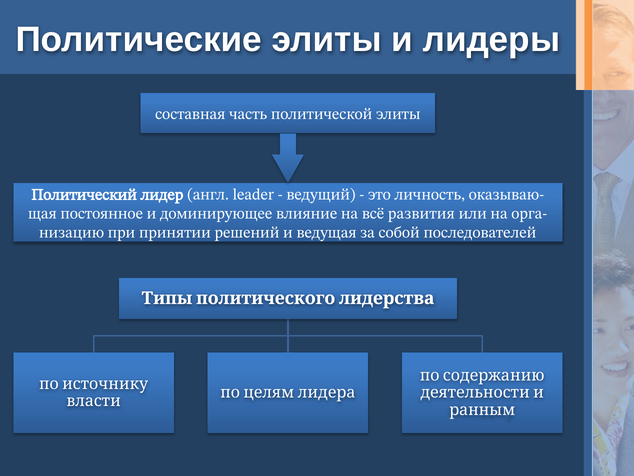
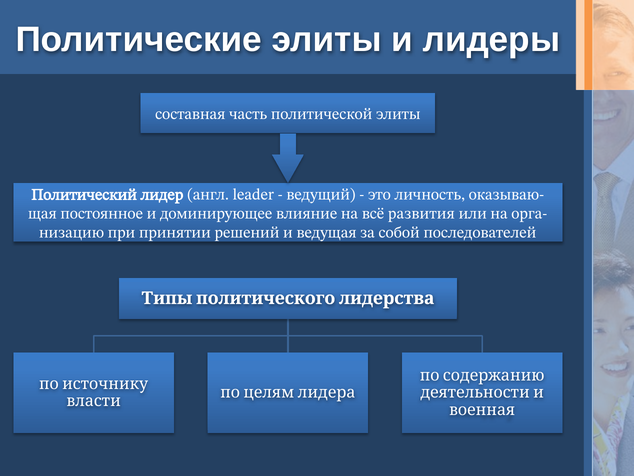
ранным: ранным -> военная
